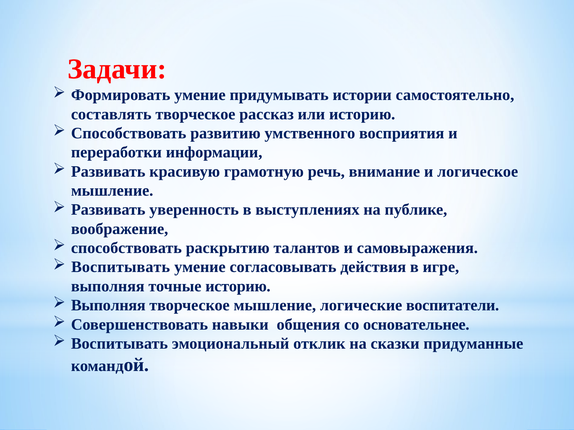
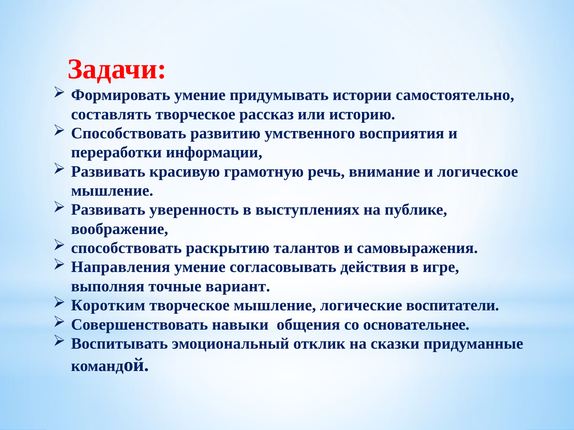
Воспитывать at (121, 267): Воспитывать -> Направления
точные историю: историю -> вариант
Выполняя at (108, 306): Выполняя -> Коротким
